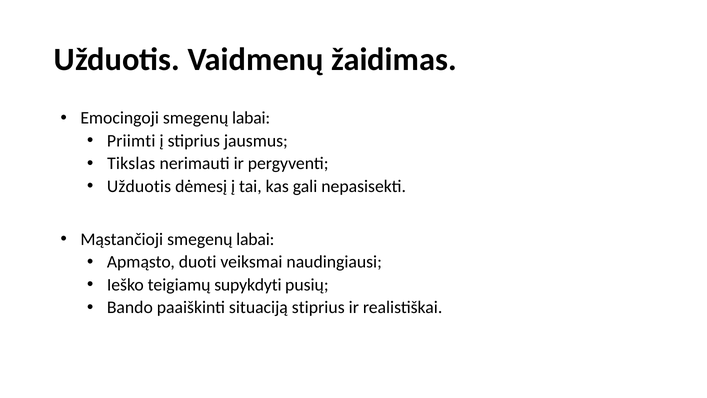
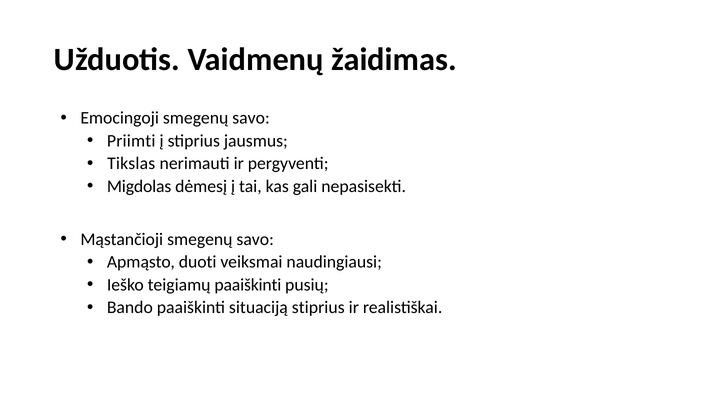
Emocingoji smegenų labai: labai -> savo
Užduotis at (139, 186): Užduotis -> Migdolas
Mąstančioji smegenų labai: labai -> savo
teigiamų supykdyti: supykdyti -> paaiškinti
